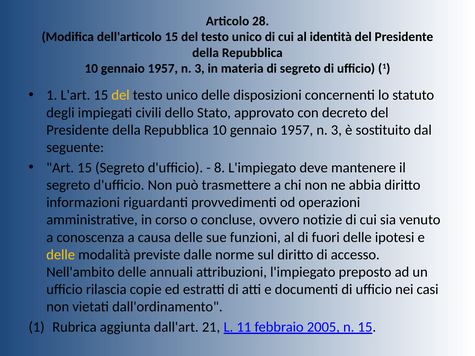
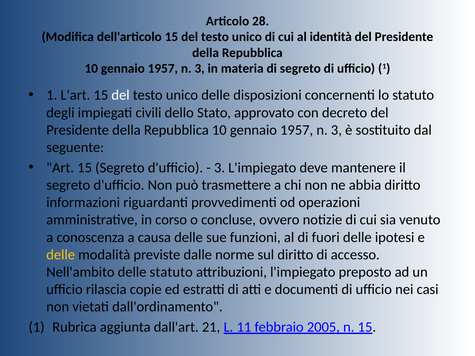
del at (121, 95) colour: yellow -> white
8 at (220, 168): 8 -> 3
delle annuali: annuali -> statuto
